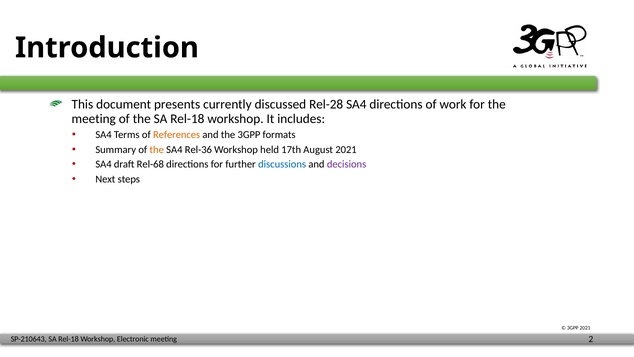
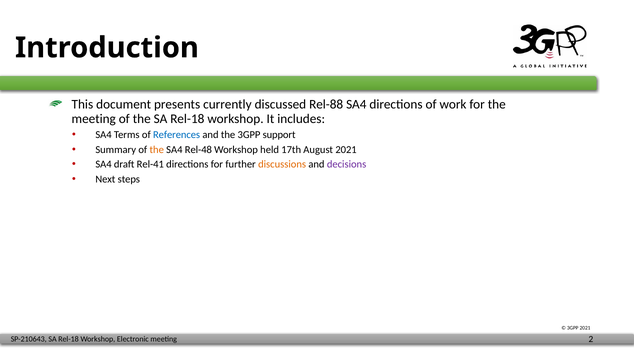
Rel-28: Rel-28 -> Rel-88
References colour: orange -> blue
formats: formats -> support
Rel-36: Rel-36 -> Rel-48
Rel-68: Rel-68 -> Rel-41
discussions colour: blue -> orange
